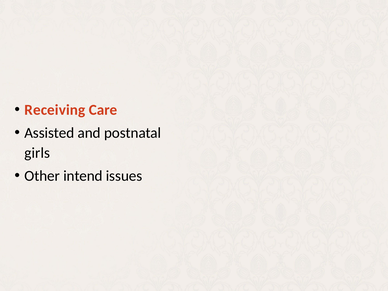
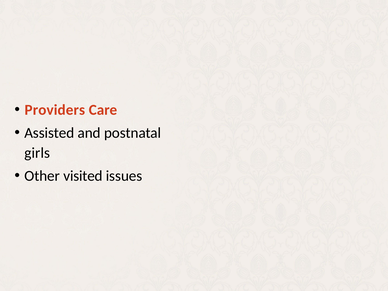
Receiving: Receiving -> Providers
intend: intend -> visited
